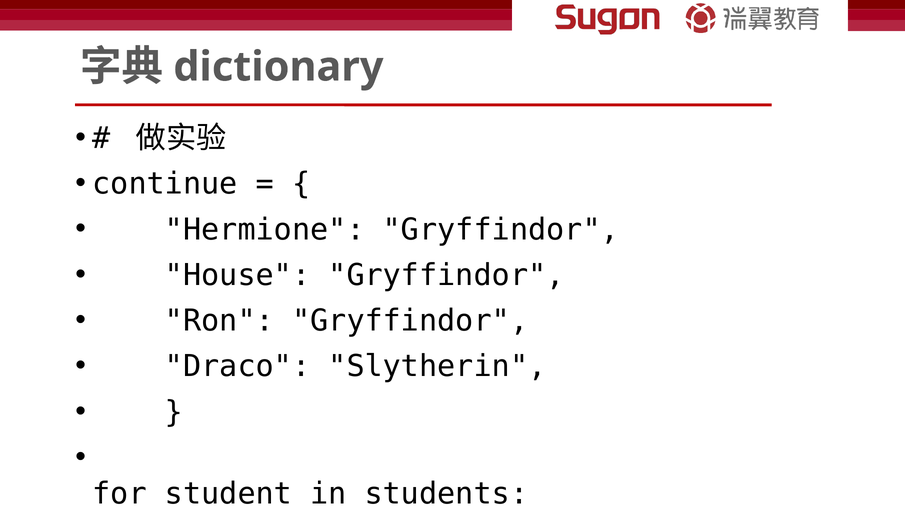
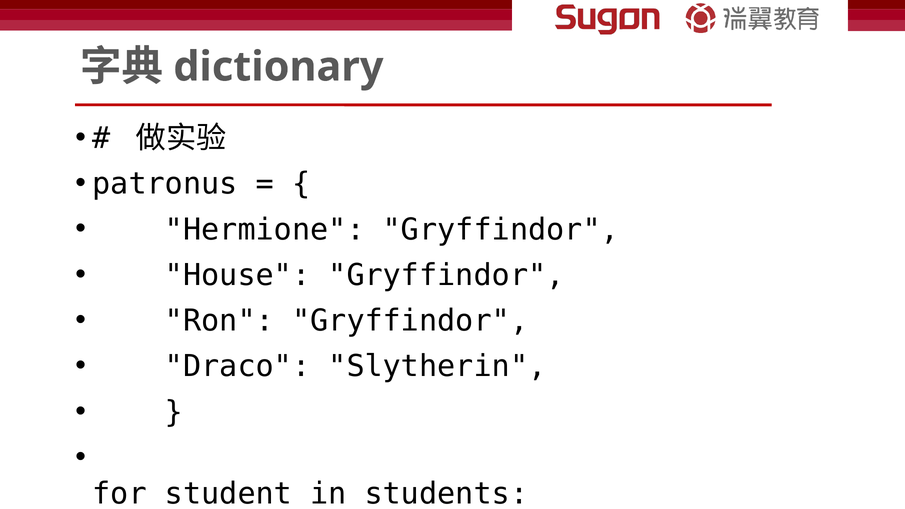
continue: continue -> patronus
